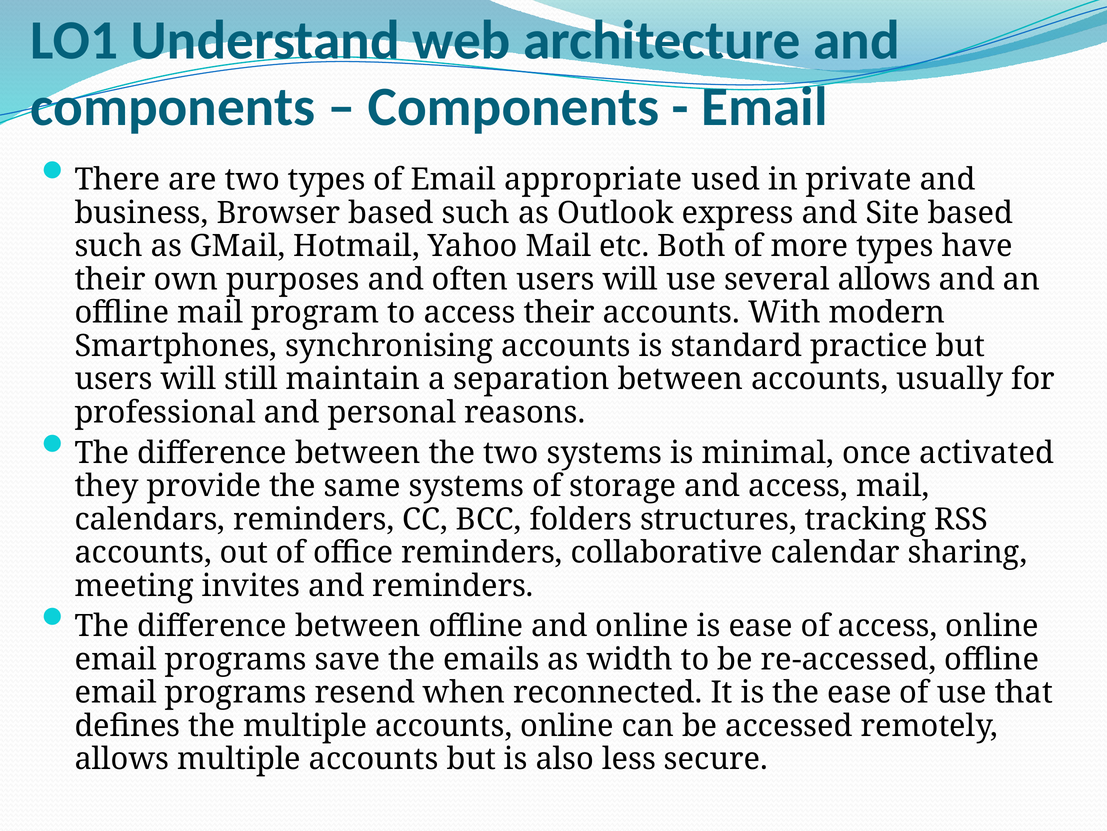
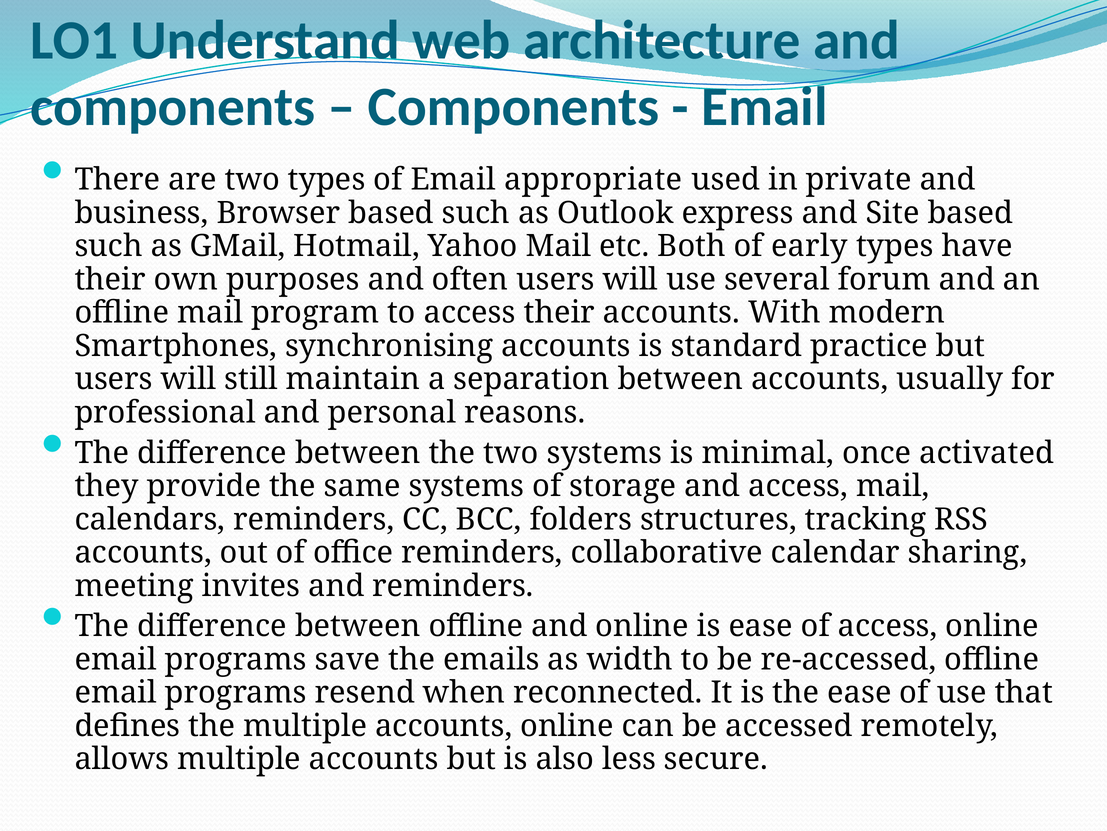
more: more -> early
several allows: allows -> forum
